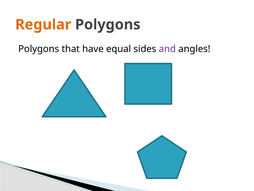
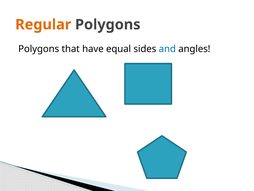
and colour: purple -> blue
